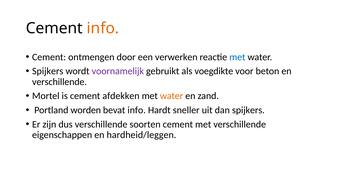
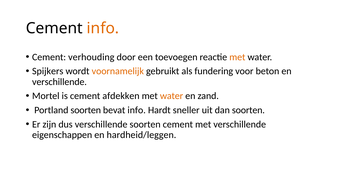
ontmengen: ontmengen -> verhouding
verwerken: verwerken -> toevoegen
met at (237, 57) colour: blue -> orange
voornamelijk colour: purple -> orange
voegdikte: voegdikte -> fundering
Portland worden: worden -> soorten
dan spijkers: spijkers -> soorten
